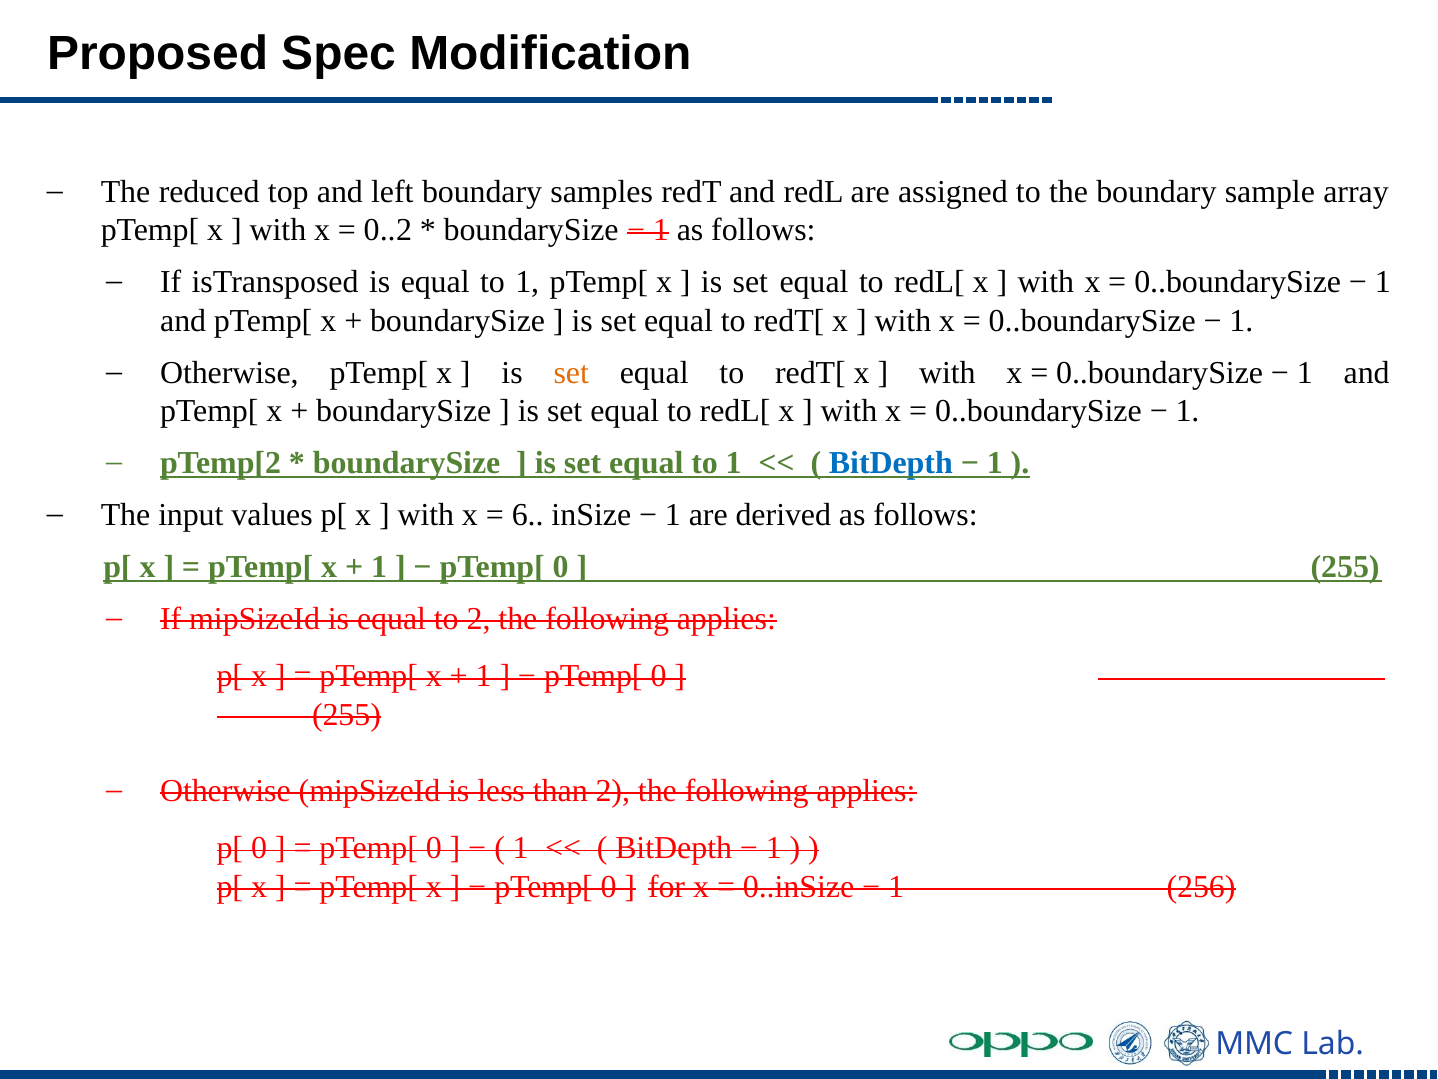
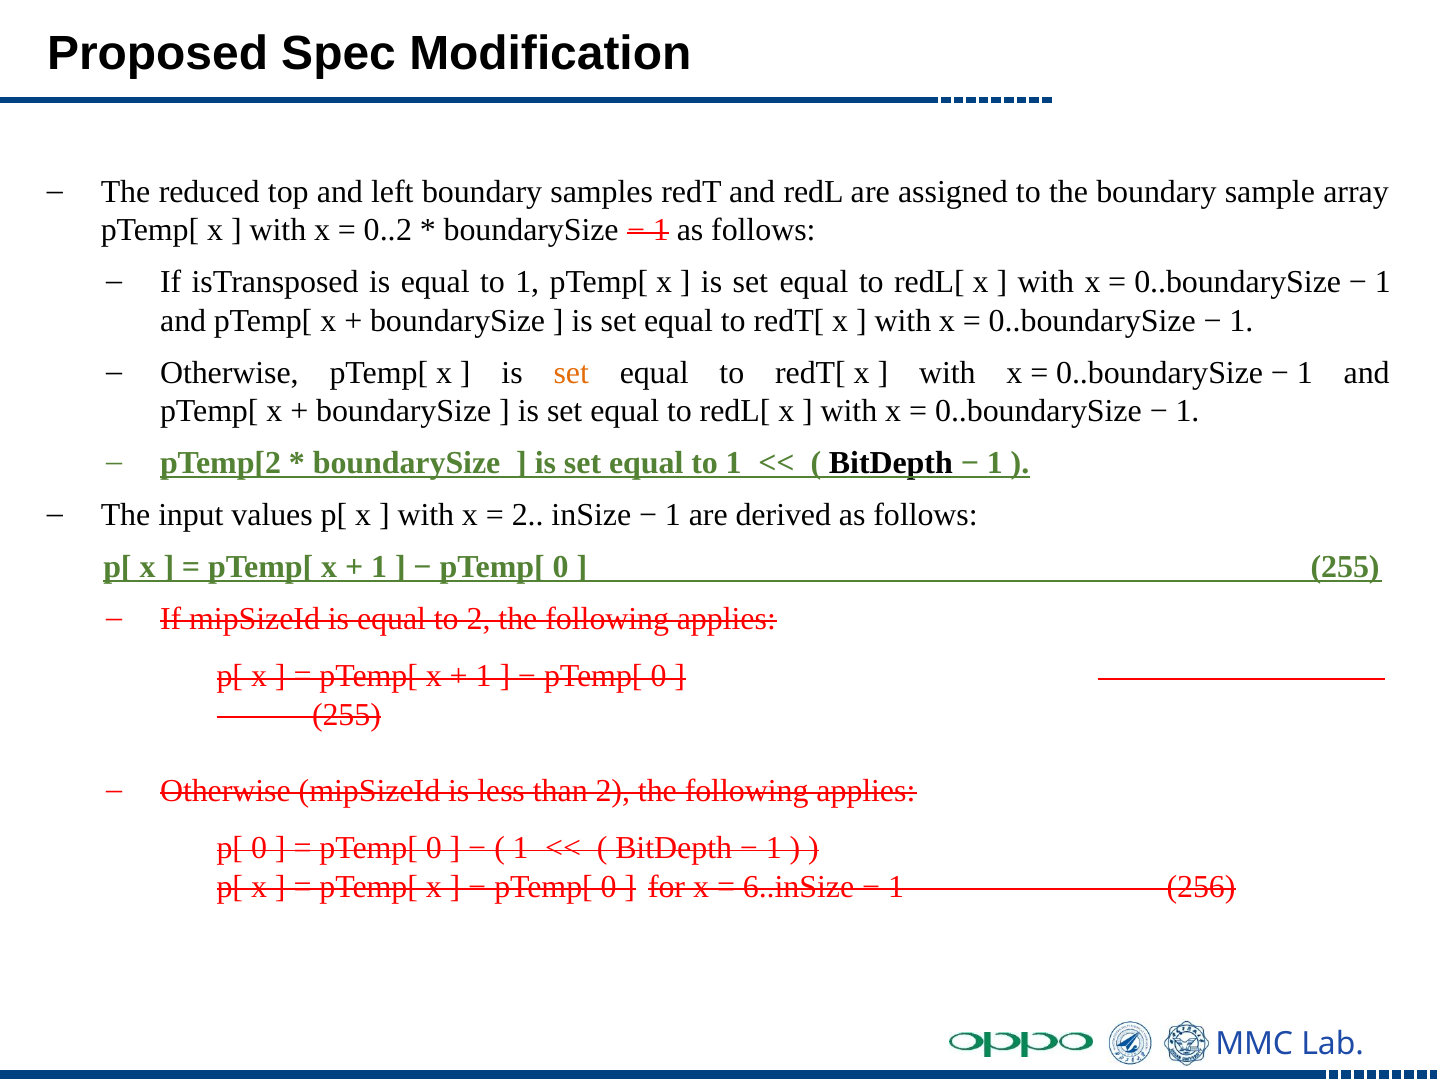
BitDepth at (891, 463) colour: blue -> black
6 at (528, 515): 6 -> 2
0..inSize: 0..inSize -> 6..inSize
